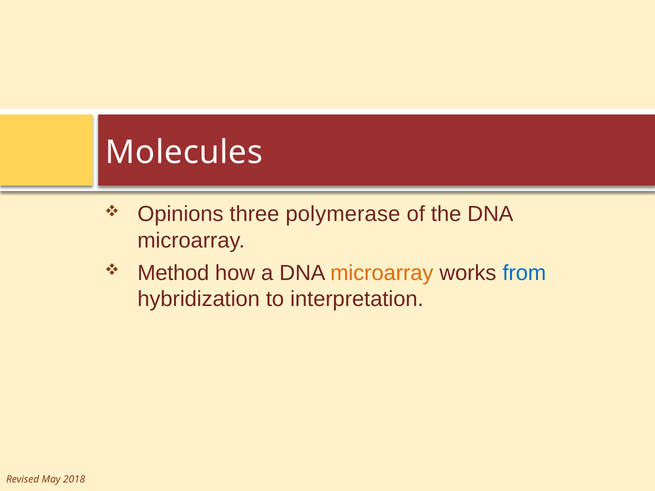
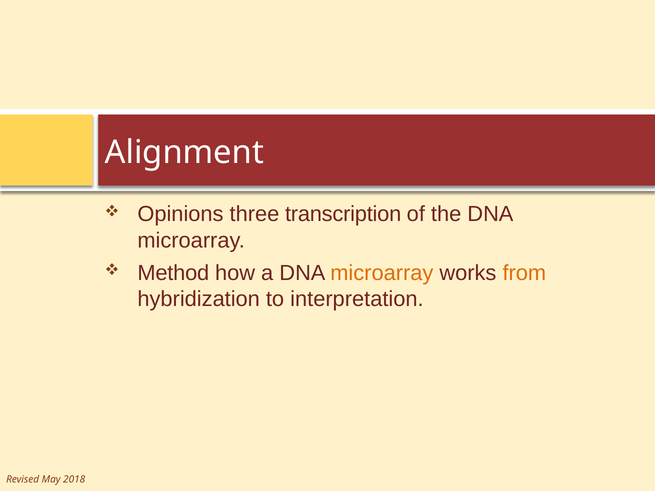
Molecules: Molecules -> Alignment
polymerase: polymerase -> transcription
from colour: blue -> orange
